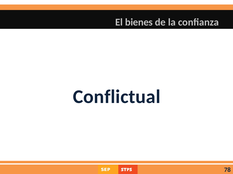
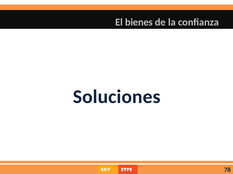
Conflictual: Conflictual -> Soluciones
